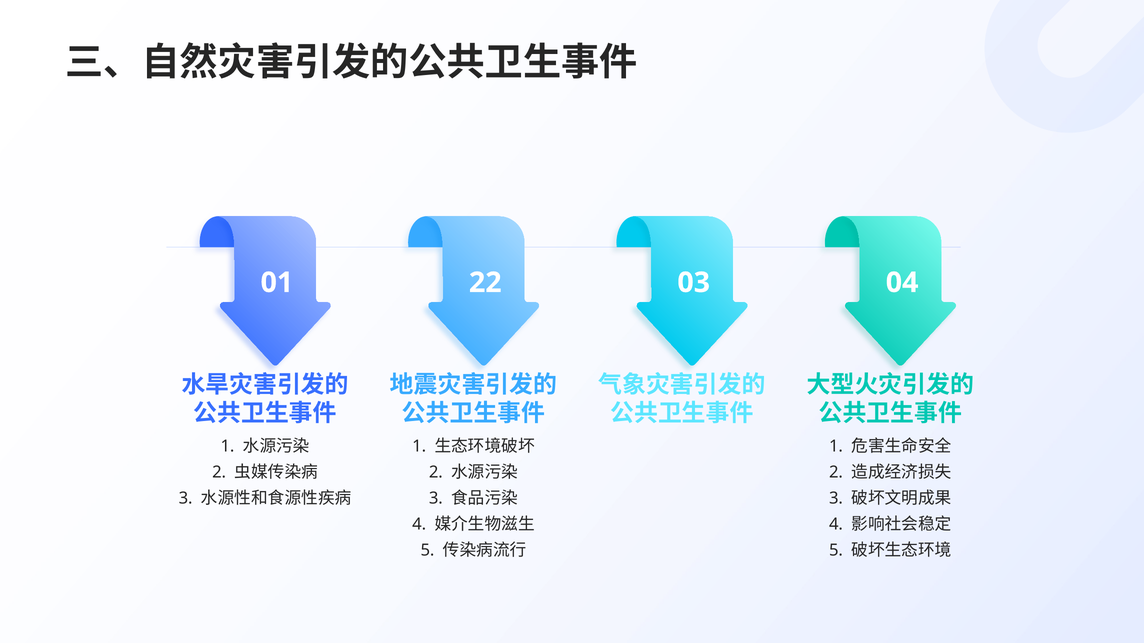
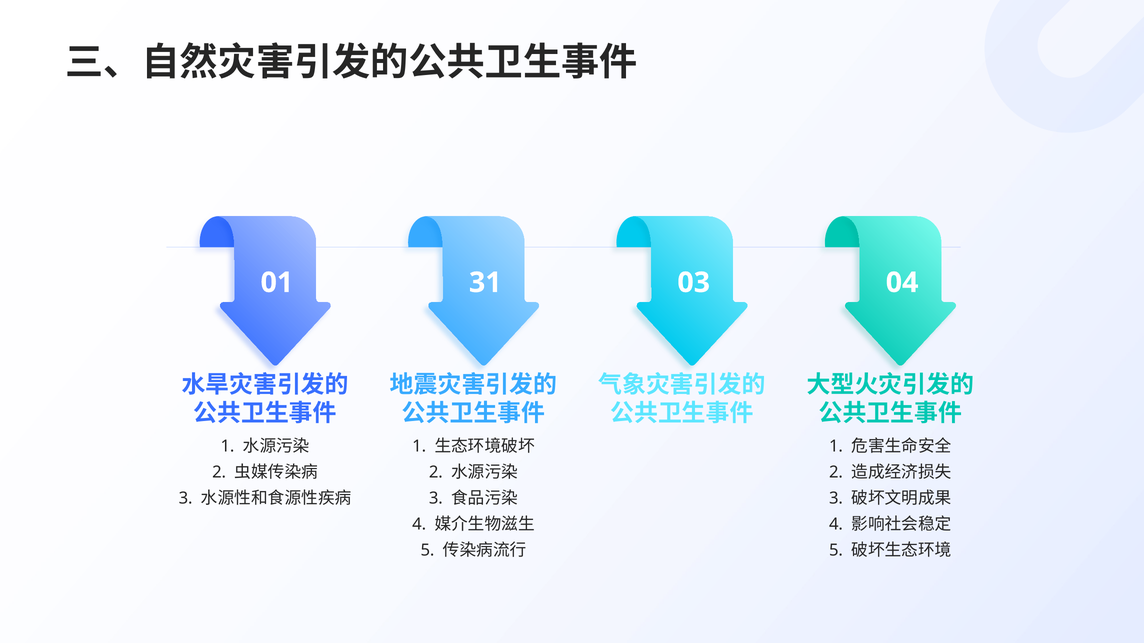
22: 22 -> 31
